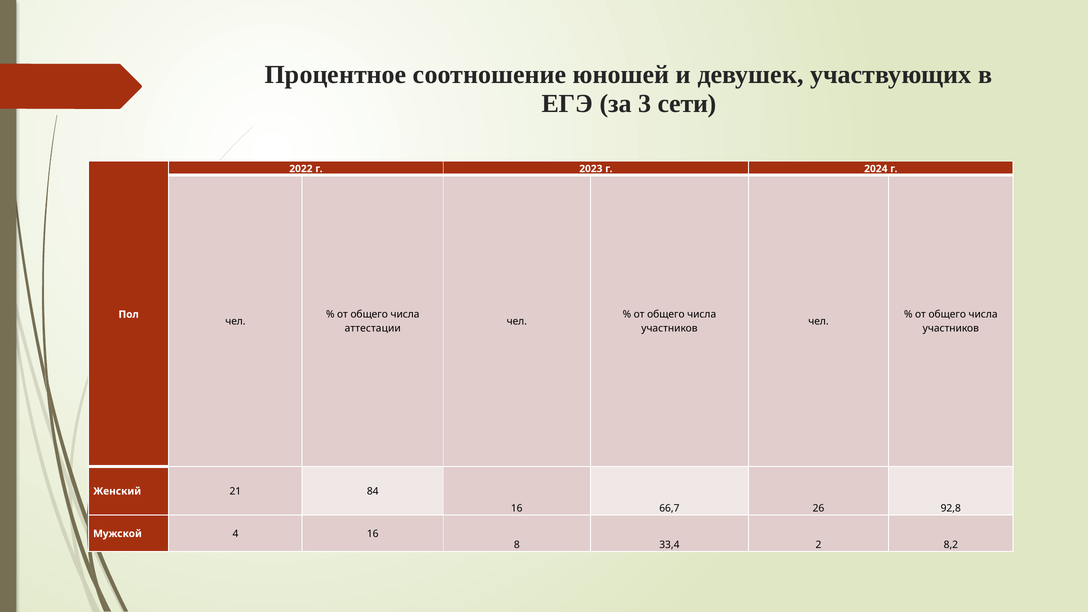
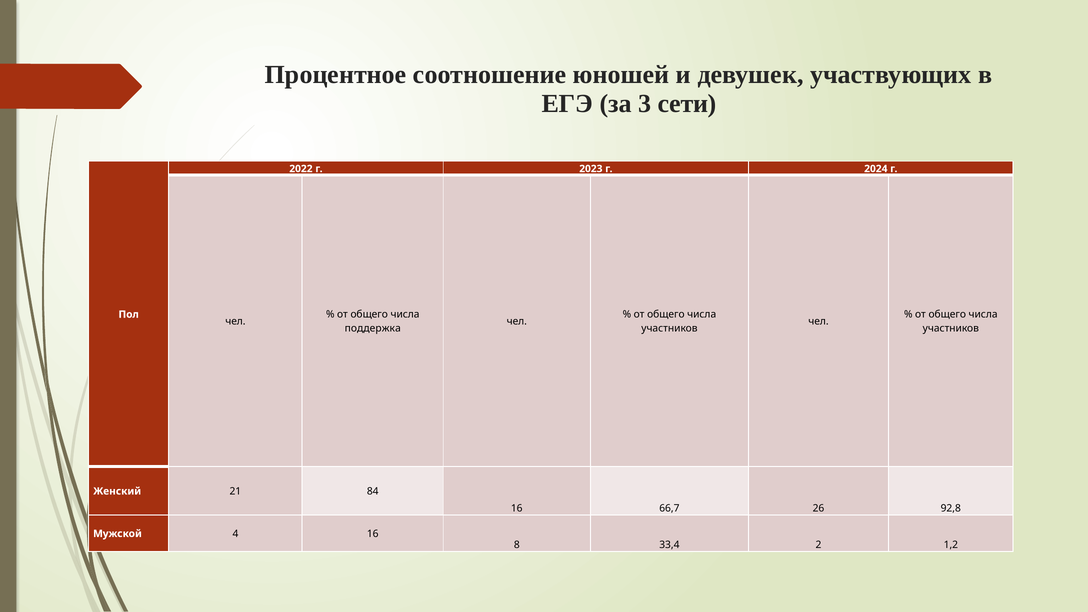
аттестации: аттестации -> поддержка
8,2: 8,2 -> 1,2
